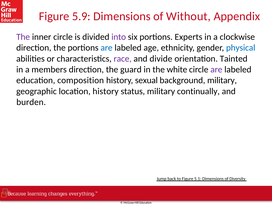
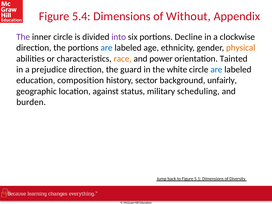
5.9: 5.9 -> 5.4
Experts: Experts -> Decline
physical colour: blue -> orange
race colour: purple -> orange
divide: divide -> power
members: members -> prejudice
are at (216, 70) colour: purple -> blue
sexual: sexual -> sector
background military: military -> unfairly
location history: history -> against
continually: continually -> scheduling
